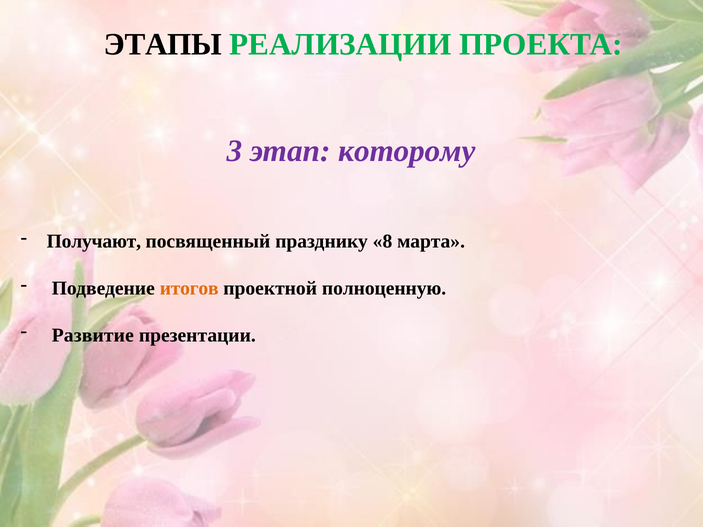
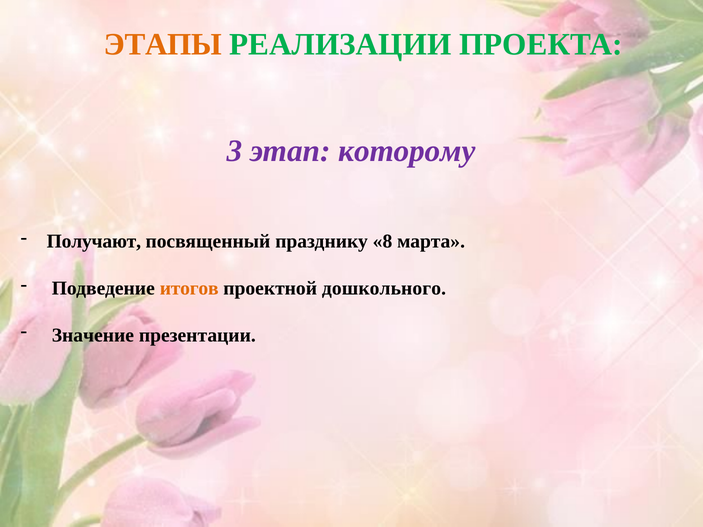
ЭТАПЫ colour: black -> orange
полноценную: полноценную -> дошкольного
Развитие: Развитие -> Значение
